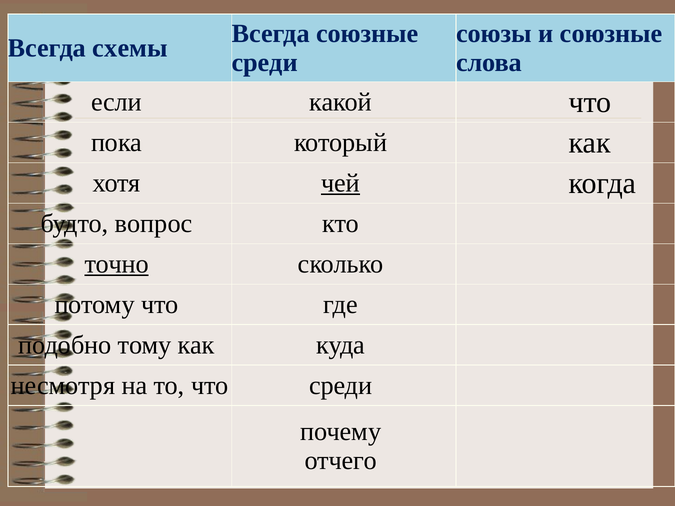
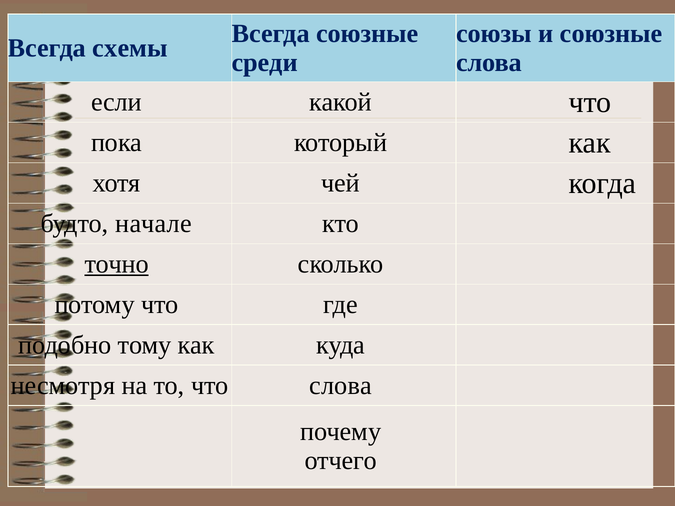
чей underline: present -> none
вопрос: вопрос -> начале
что среди: среди -> слова
